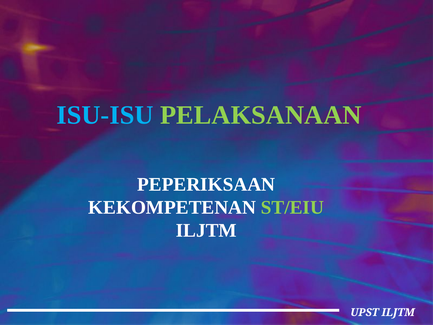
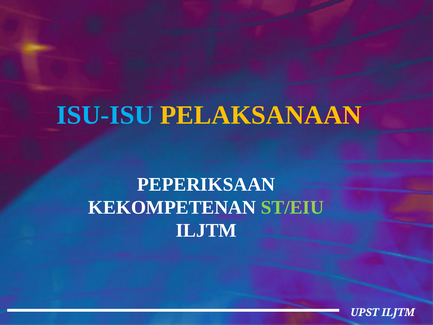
PELAKSANAAN colour: light green -> yellow
